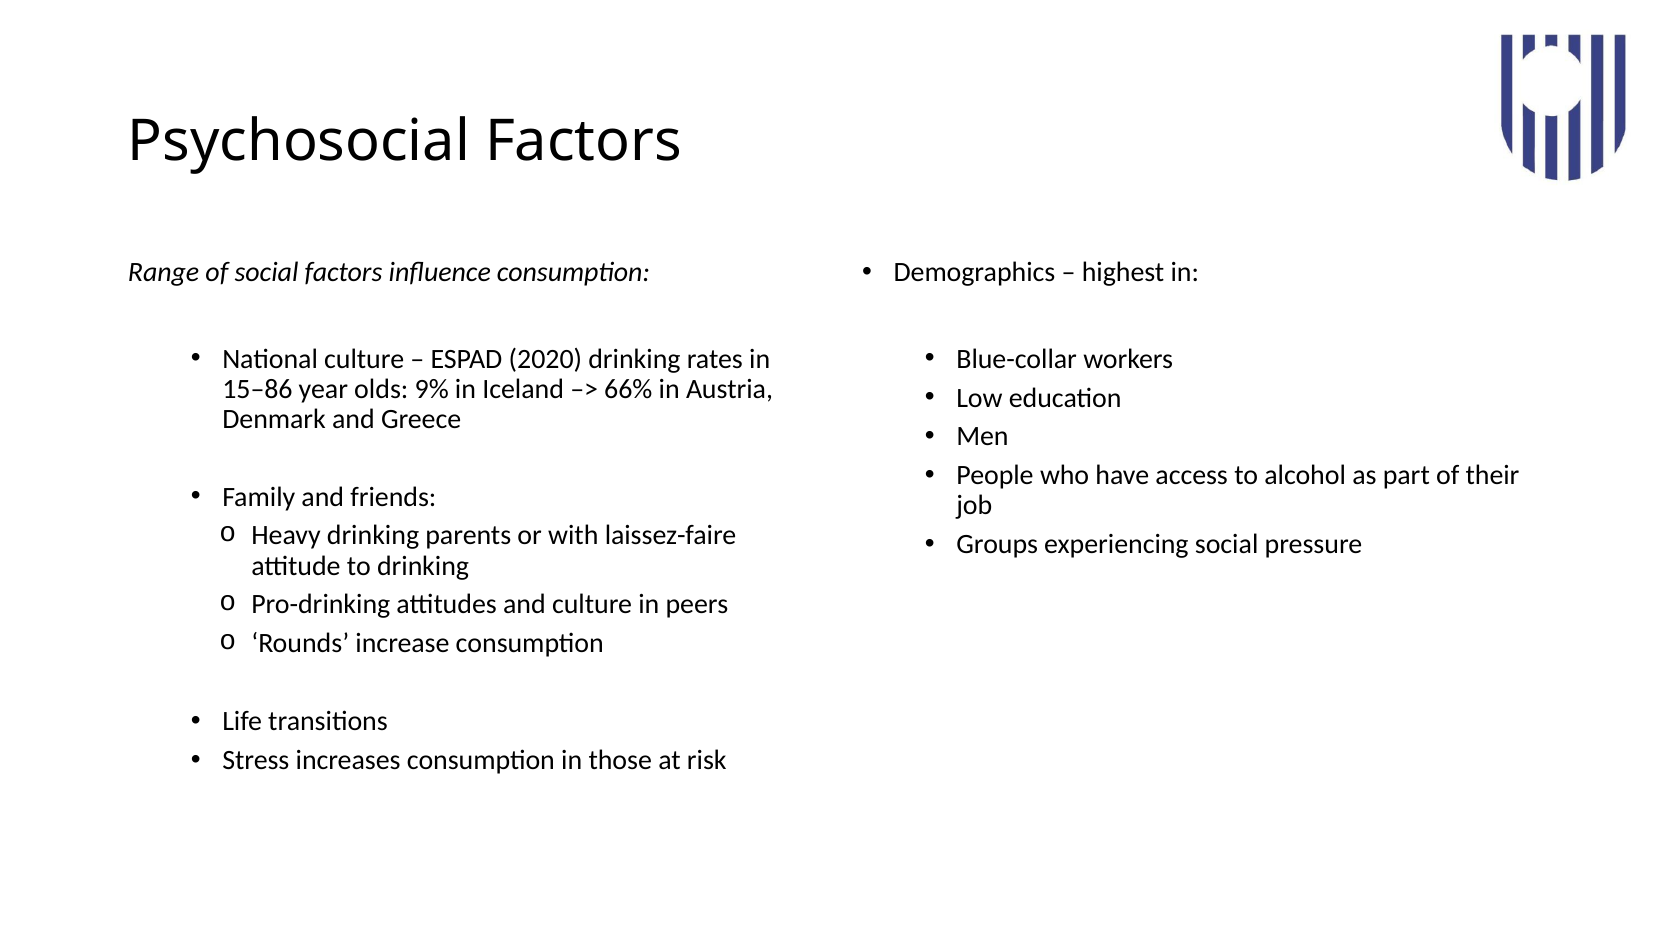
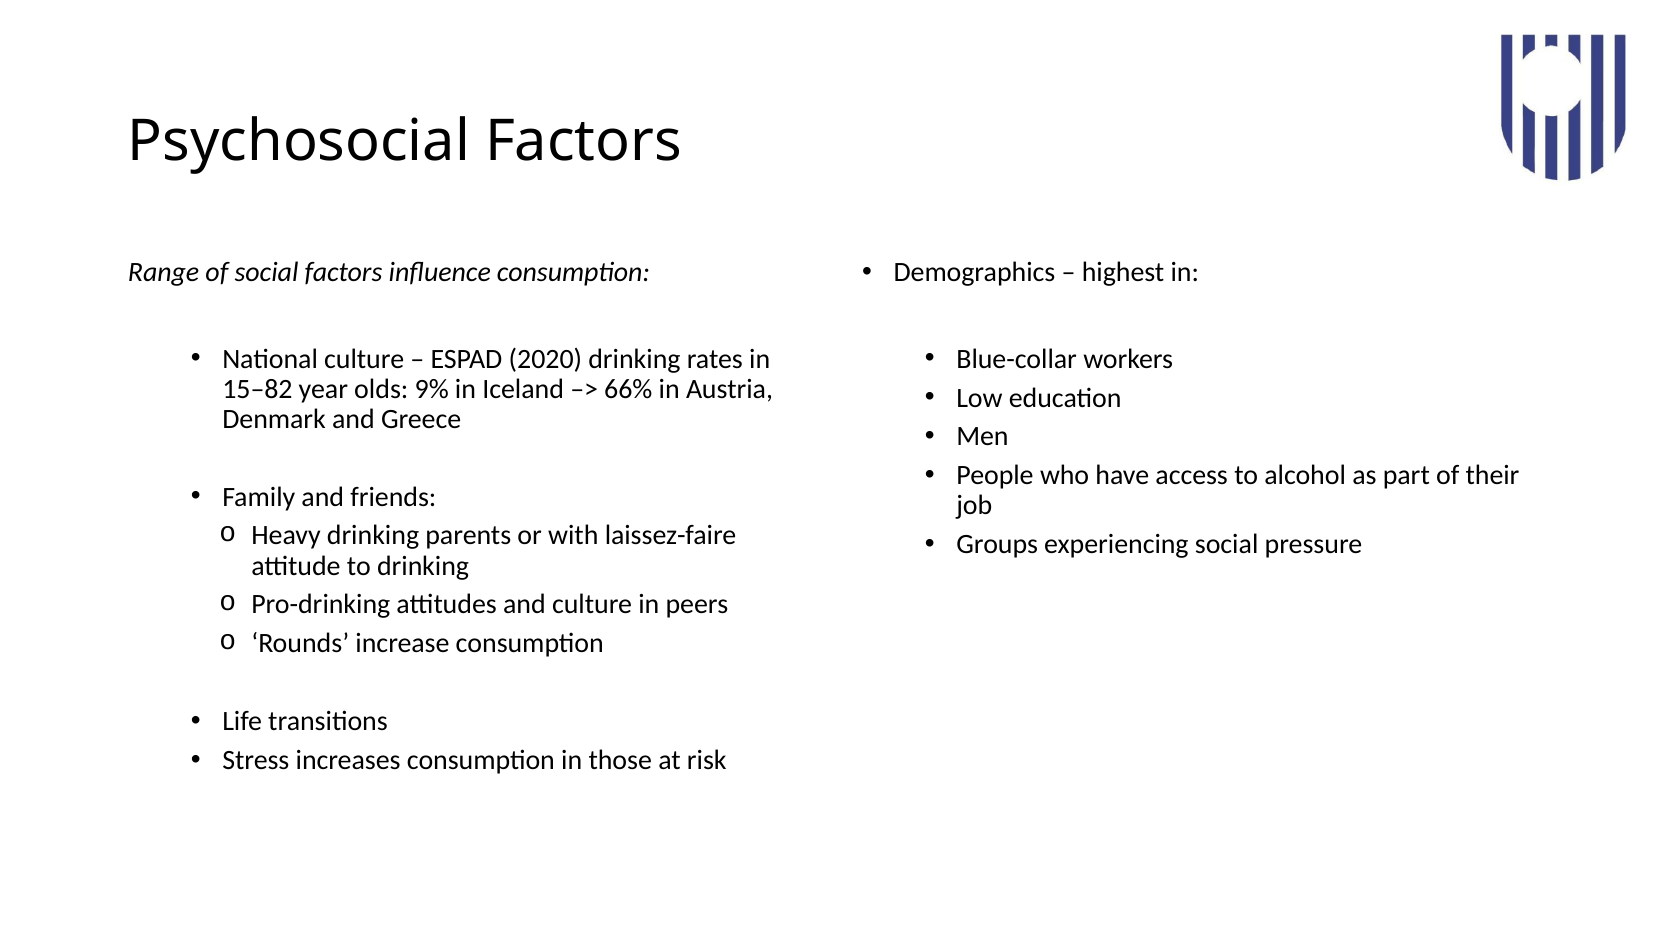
15–86: 15–86 -> 15–82
